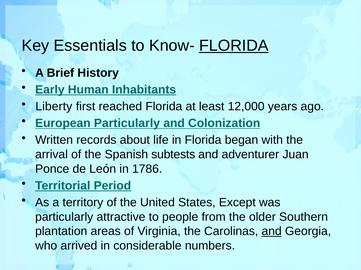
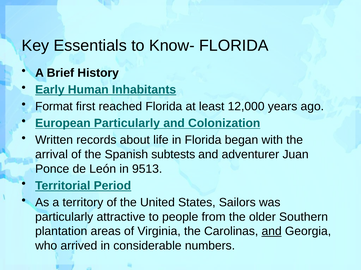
FLORIDA at (234, 46) underline: present -> none
Liberty: Liberty -> Format
1786: 1786 -> 9513
Except: Except -> Sailors
